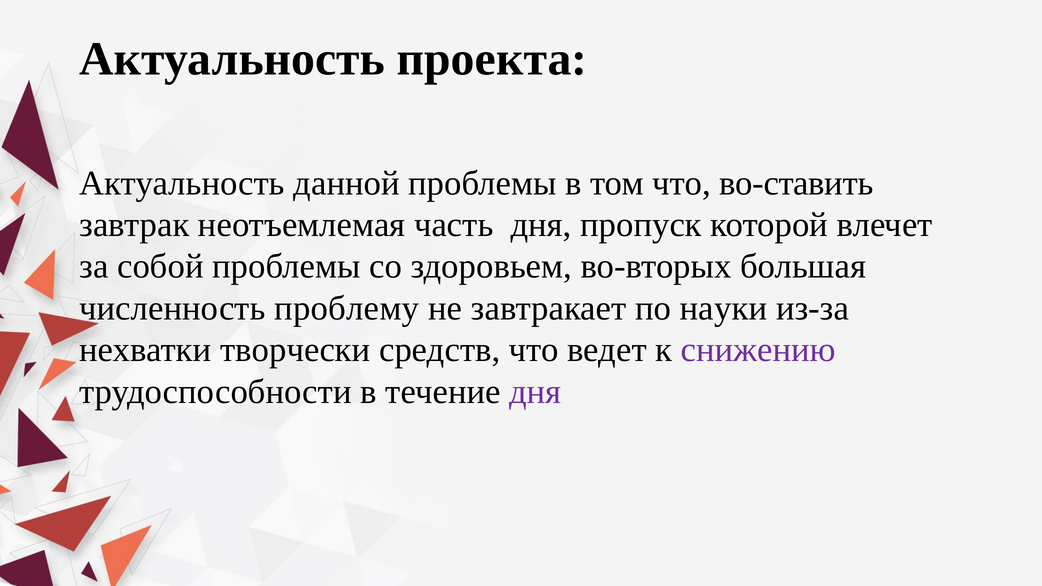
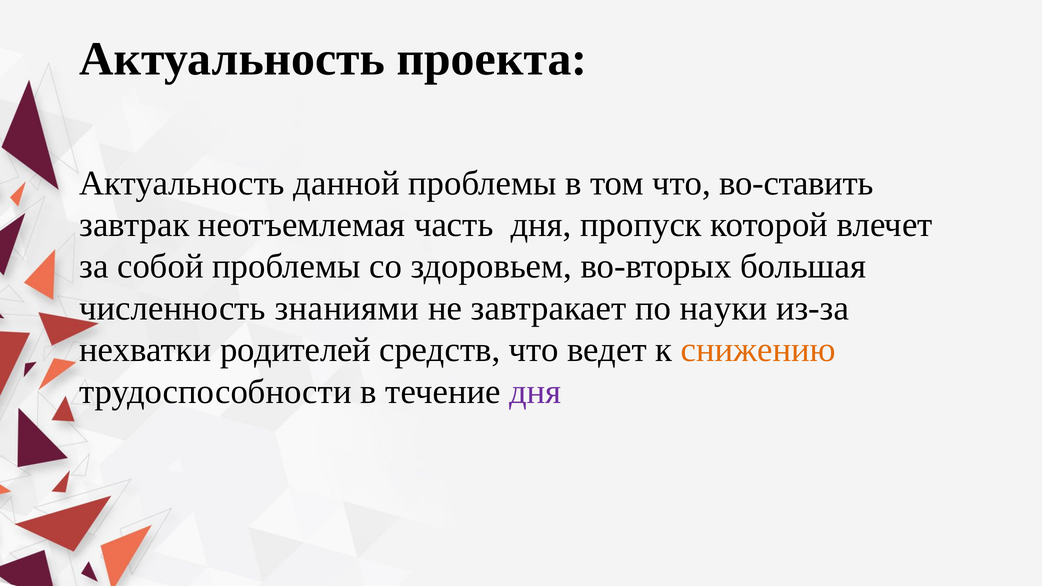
проблему: проблему -> знаниями
творчески: творчески -> родителей
снижению colour: purple -> orange
